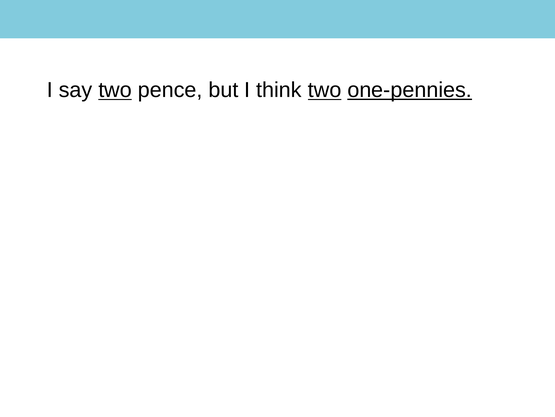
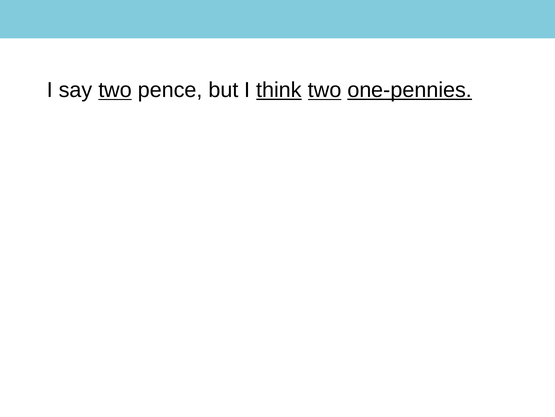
think underline: none -> present
